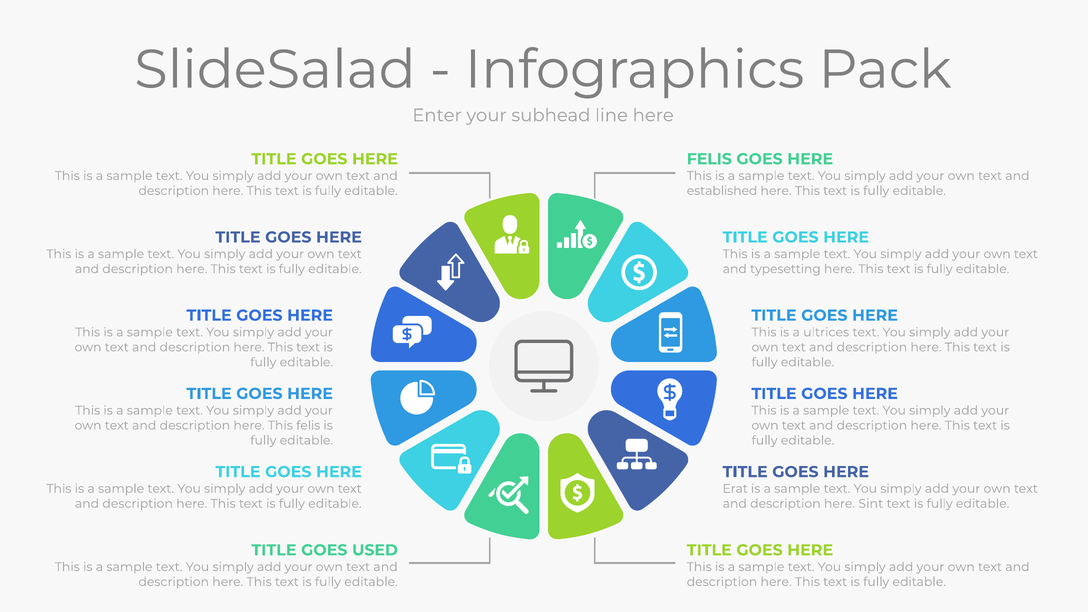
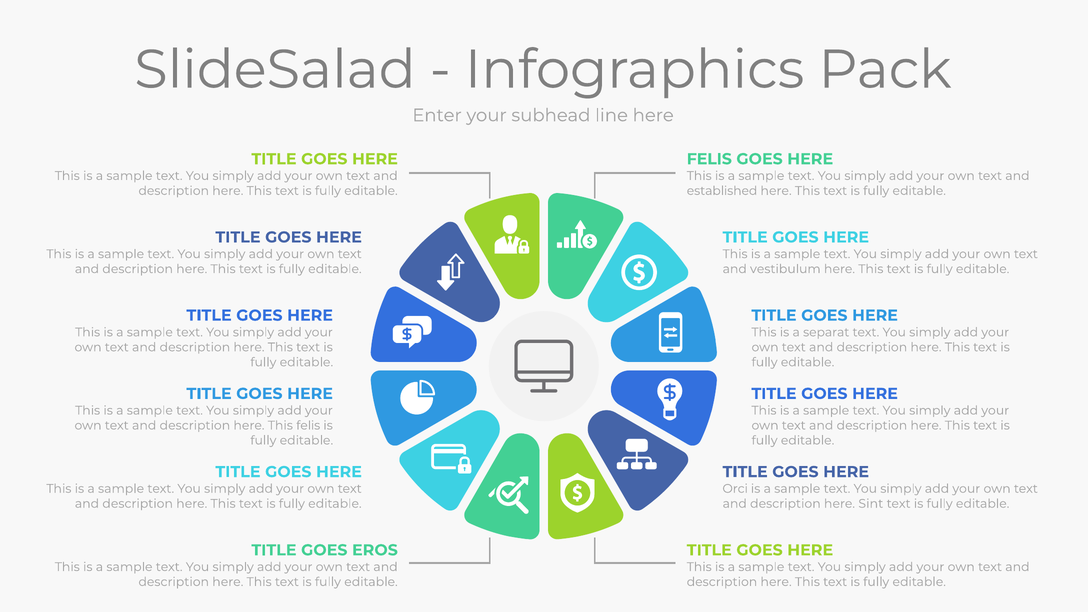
typesetting: typesetting -> vestibulum
ultrices: ultrices -> separat
Erat: Erat -> Orci
USED: USED -> EROS
